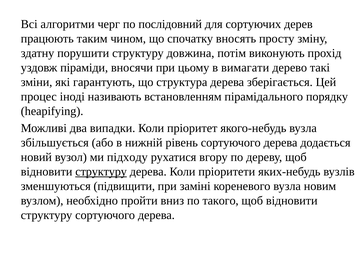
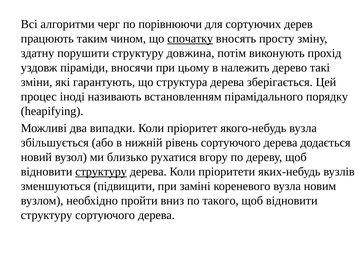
послідовний: послідовний -> порівнюючи
спочатку underline: none -> present
вимагати: вимагати -> належить
підходу: підходу -> близько
